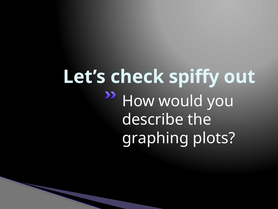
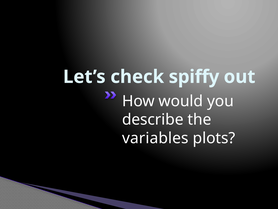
graphing: graphing -> variables
